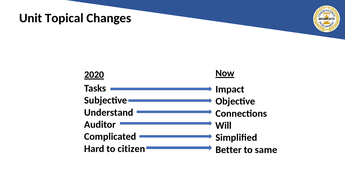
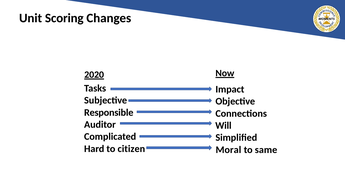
Topical: Topical -> Scoring
Understand: Understand -> Responsible
Better: Better -> Moral
